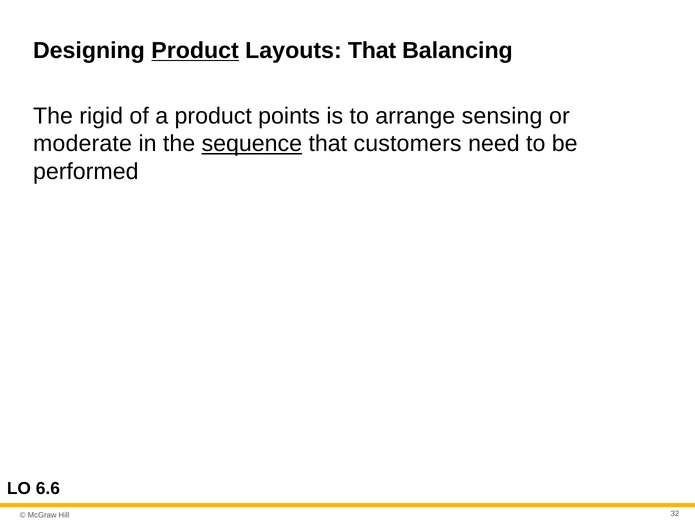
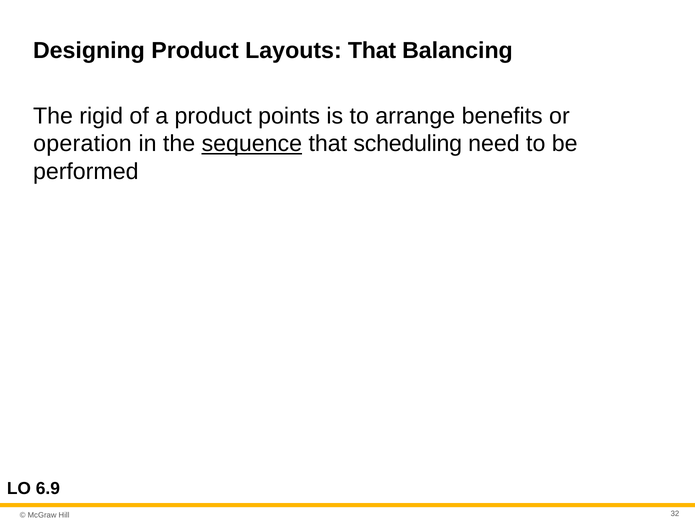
Product at (195, 51) underline: present -> none
sensing: sensing -> benefits
moderate: moderate -> operation
customers: customers -> scheduling
6.6: 6.6 -> 6.9
